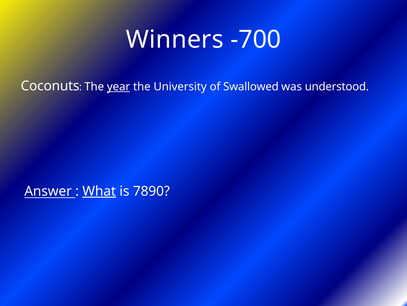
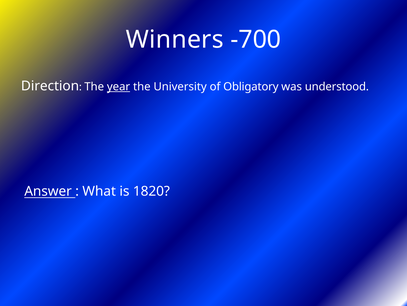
Coconuts: Coconuts -> Direction
Swallowed: Swallowed -> Obligatory
What underline: present -> none
7890: 7890 -> 1820
